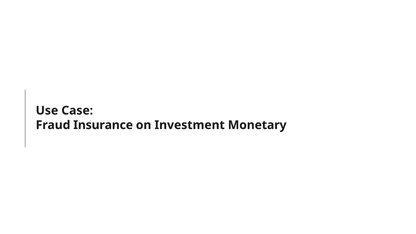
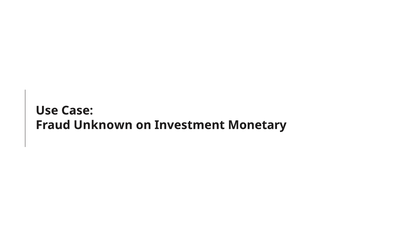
Insurance: Insurance -> Unknown
